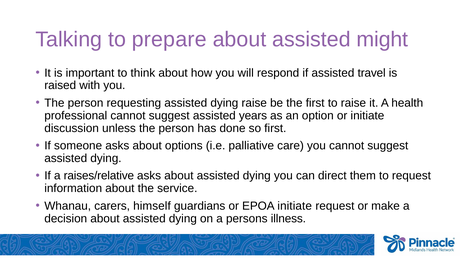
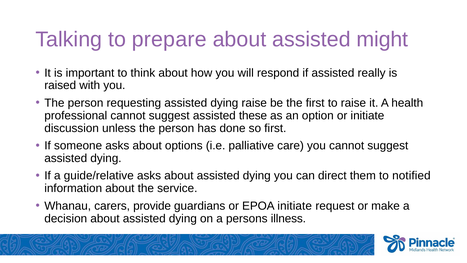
travel: travel -> really
years: years -> these
raises/relative: raises/relative -> guide/relative
to request: request -> notified
himself: himself -> provide
